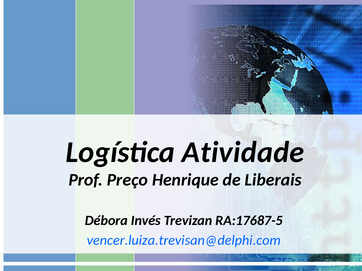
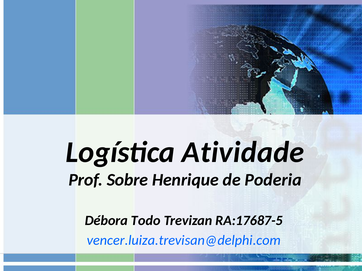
Preço: Preço -> Sobre
Liberais: Liberais -> Poderia
Invés: Invés -> Todo
